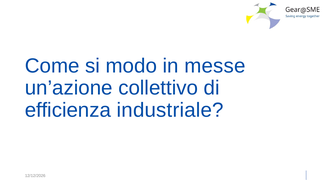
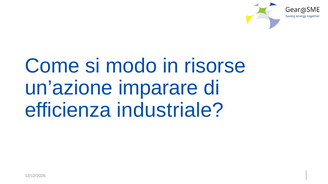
messe: messe -> risorse
collettivo: collettivo -> imparare
